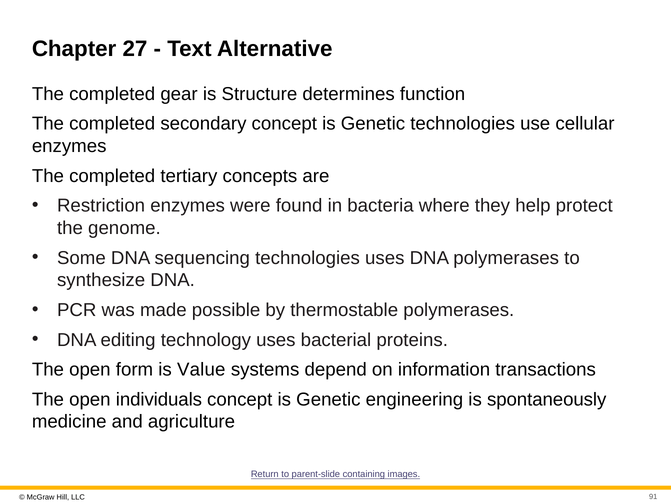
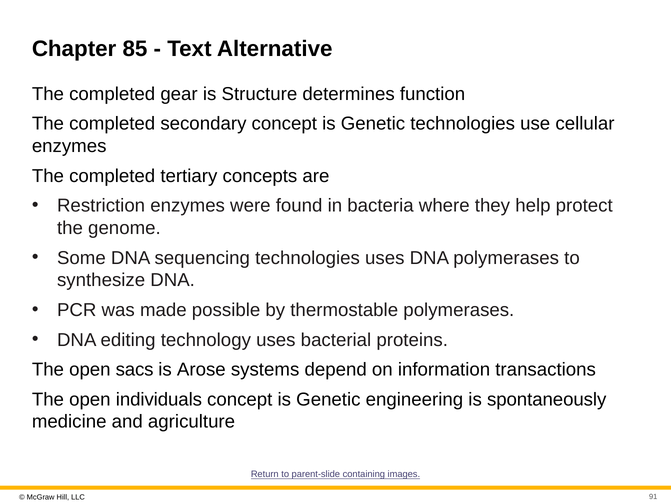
27: 27 -> 85
form: form -> sacs
Value: Value -> Arose
